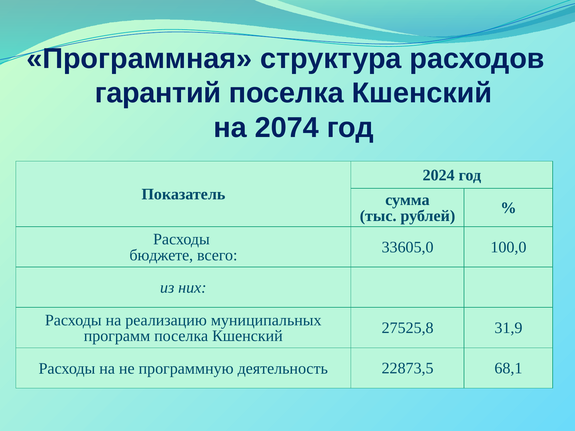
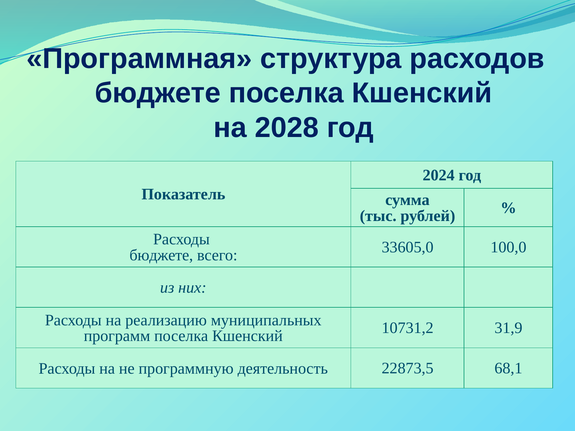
гарантий at (158, 93): гарантий -> бюджете
2074: 2074 -> 2028
27525,8: 27525,8 -> 10731,2
